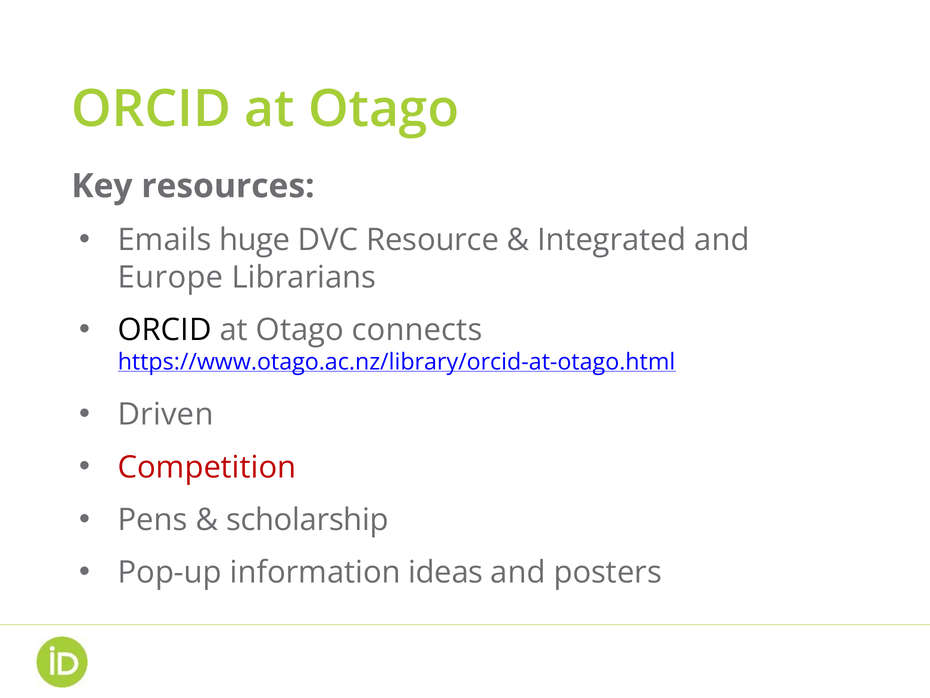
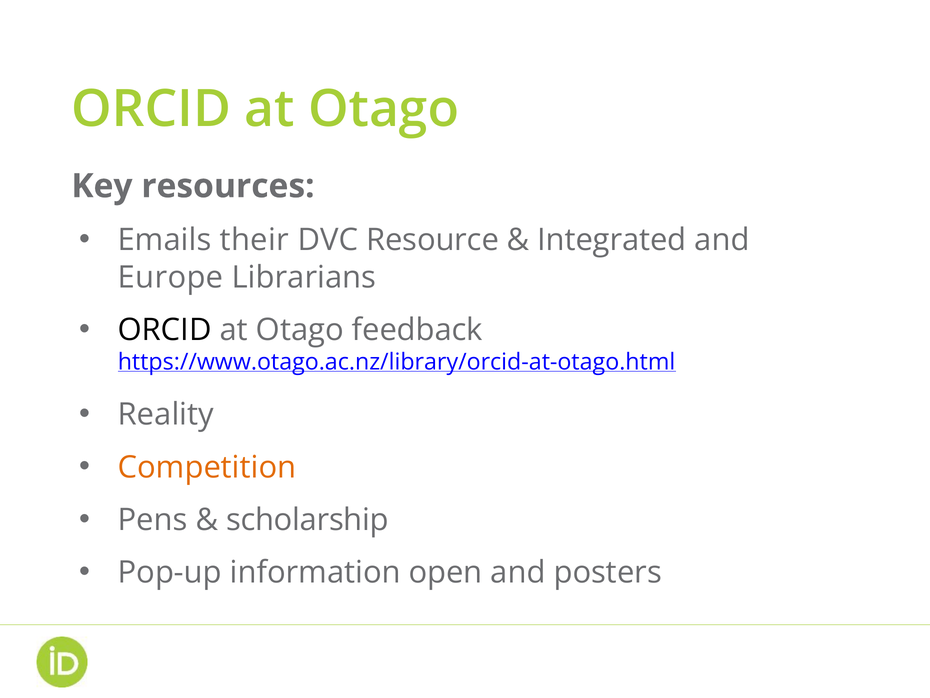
huge: huge -> their
connects: connects -> feedback
Driven: Driven -> Reality
Competition colour: red -> orange
ideas: ideas -> open
